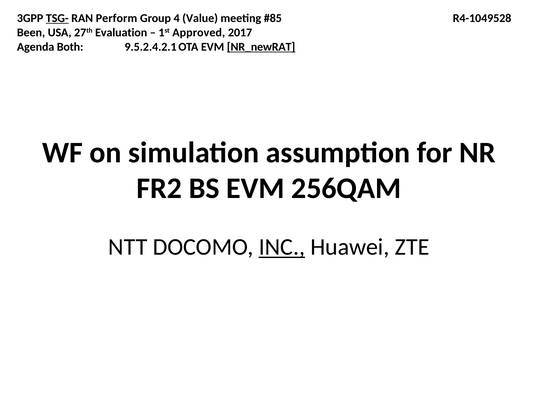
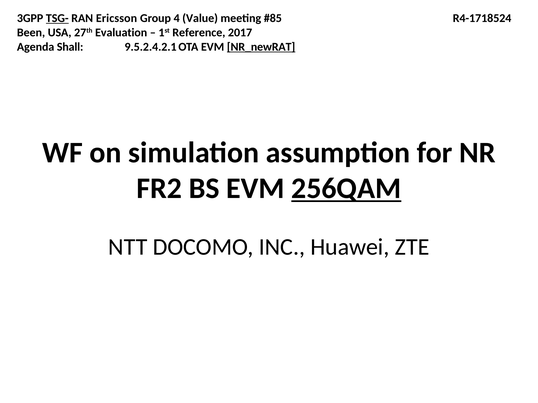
Perform: Perform -> Ericsson
R4-1049528: R4-1049528 -> R4-1718524
Approved: Approved -> Reference
Both: Both -> Shall
256QAM underline: none -> present
INC underline: present -> none
